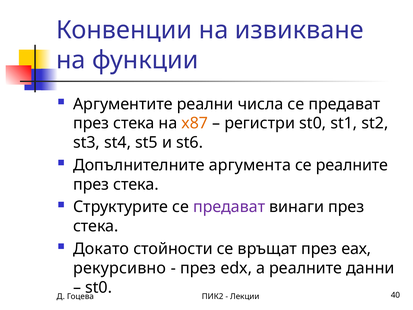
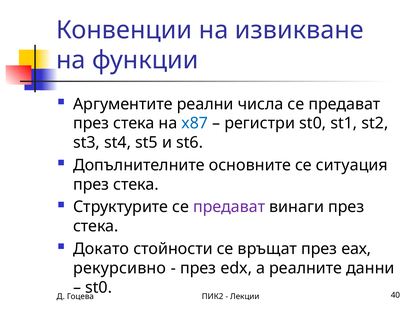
х87 colour: orange -> blue
аргумента: аргумента -> основните
се реaлните: реaлните -> ситуация
